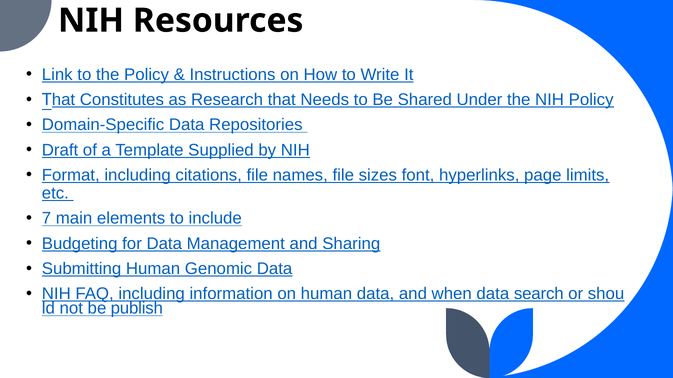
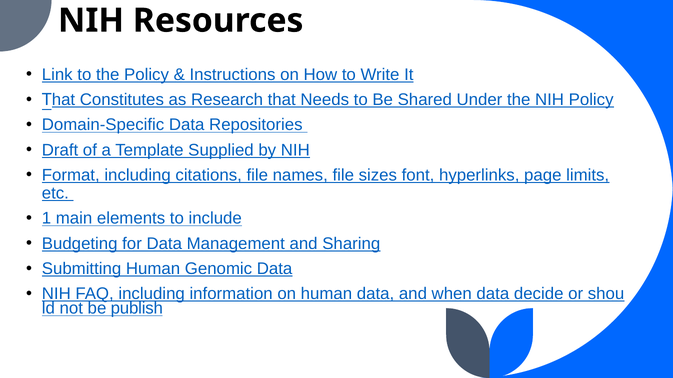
7: 7 -> 1
search: search -> decide
